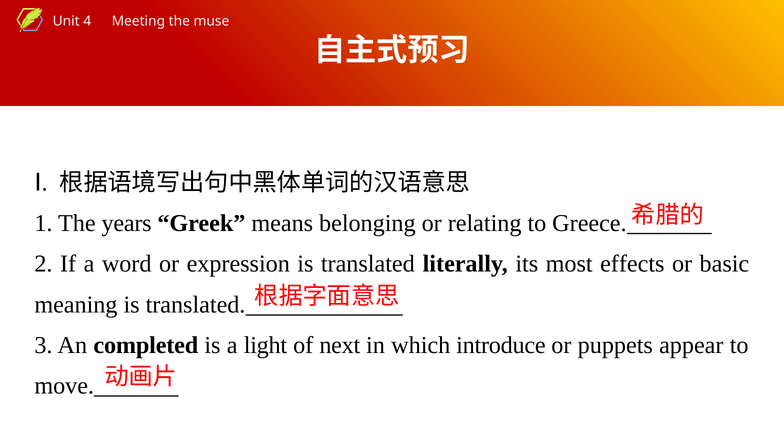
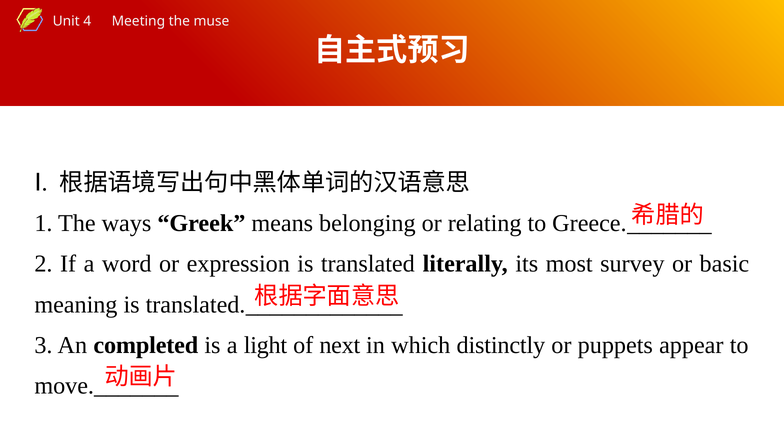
years: years -> ways
effects: effects -> survey
introduce: introduce -> distinctly
